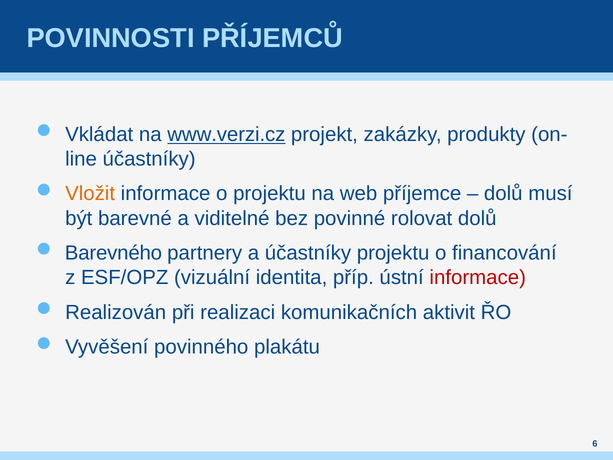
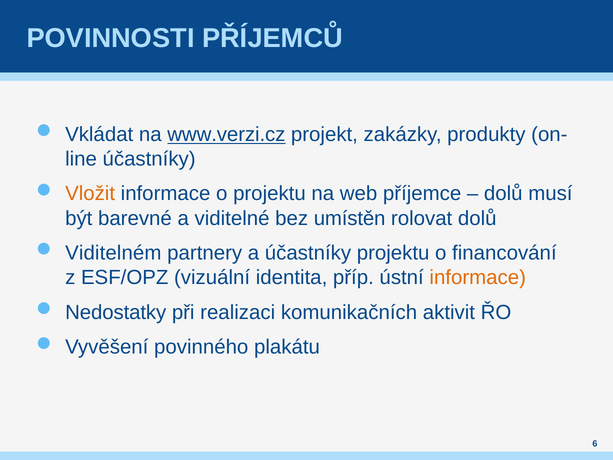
povinné: povinné -> umístěn
Barevného: Barevného -> Viditelném
informace at (478, 277) colour: red -> orange
Realizován: Realizován -> Nedostatky
